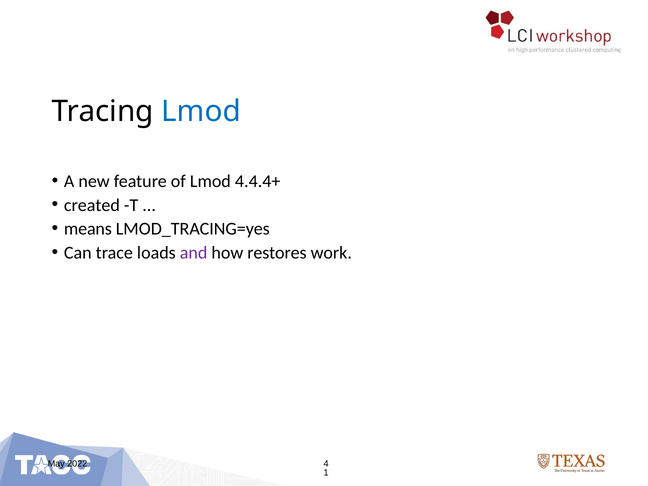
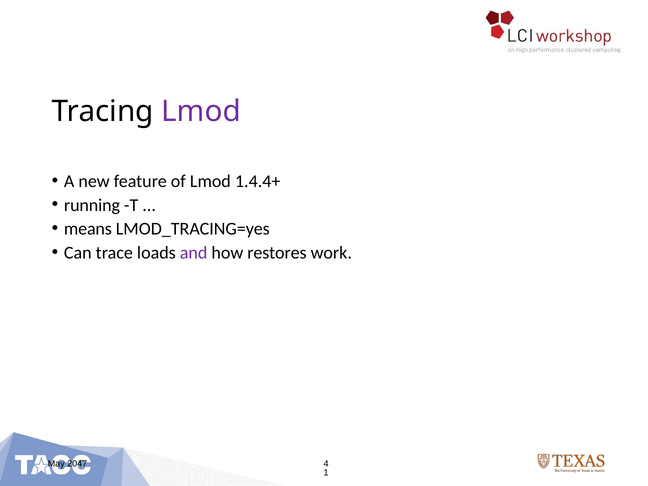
Lmod at (201, 111) colour: blue -> purple
4.4.4+: 4.4.4+ -> 1.4.4+
created: created -> running
2022: 2022 -> 2047
